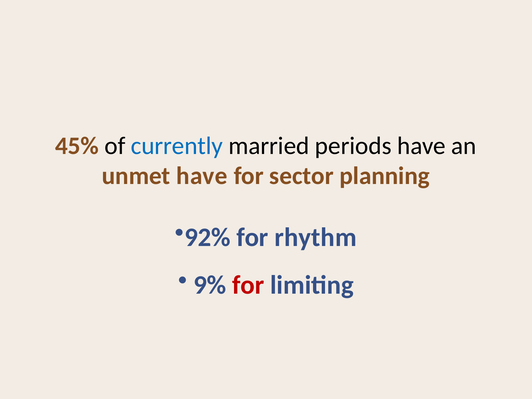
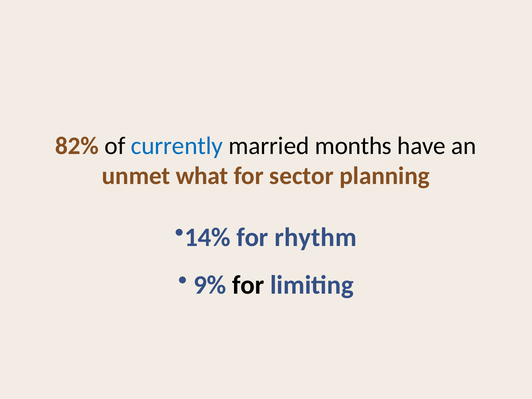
45%: 45% -> 82%
periods: periods -> months
unmet have: have -> what
92%: 92% -> 14%
for at (248, 285) colour: red -> black
